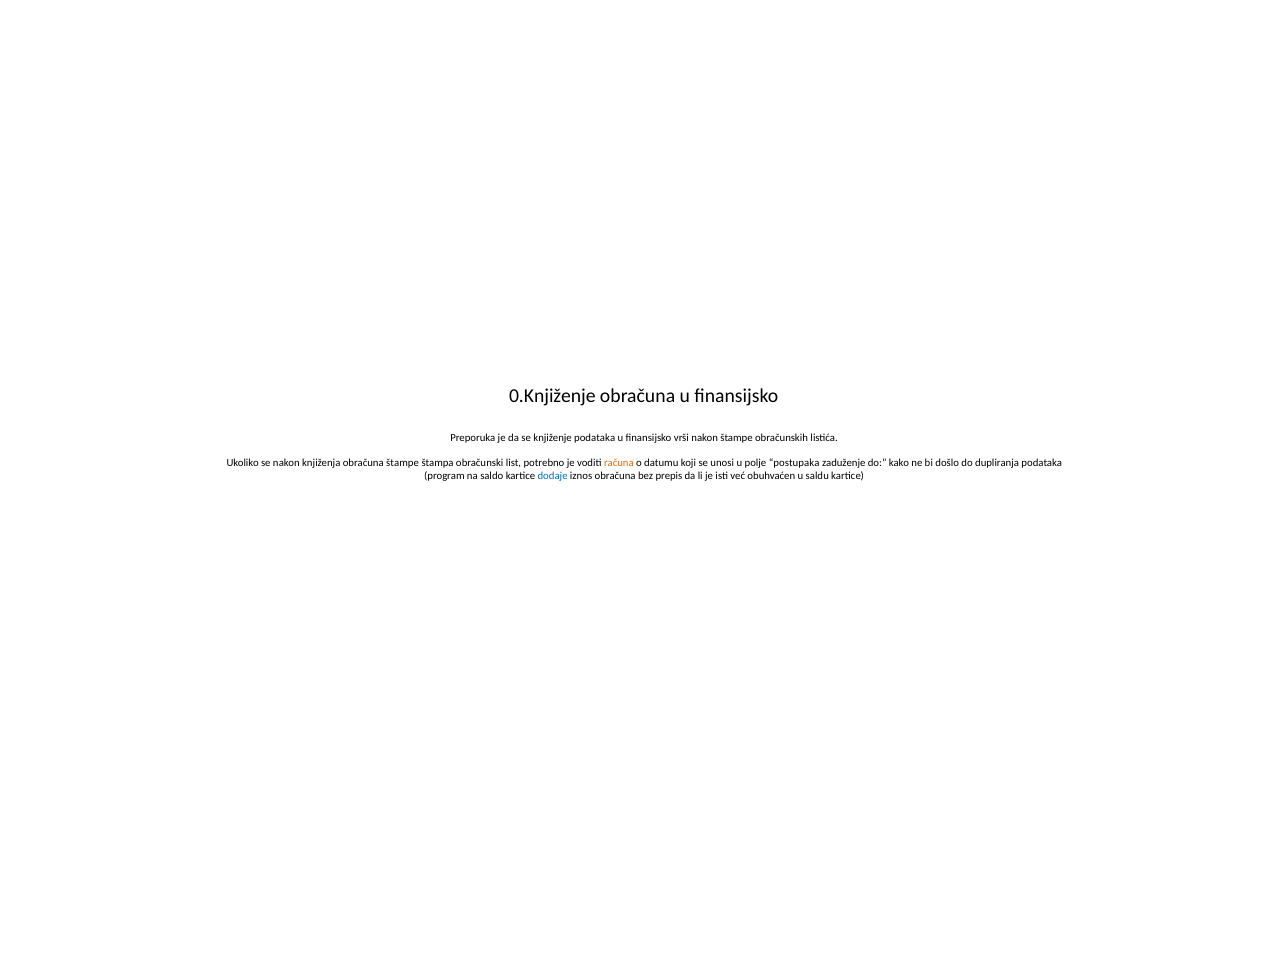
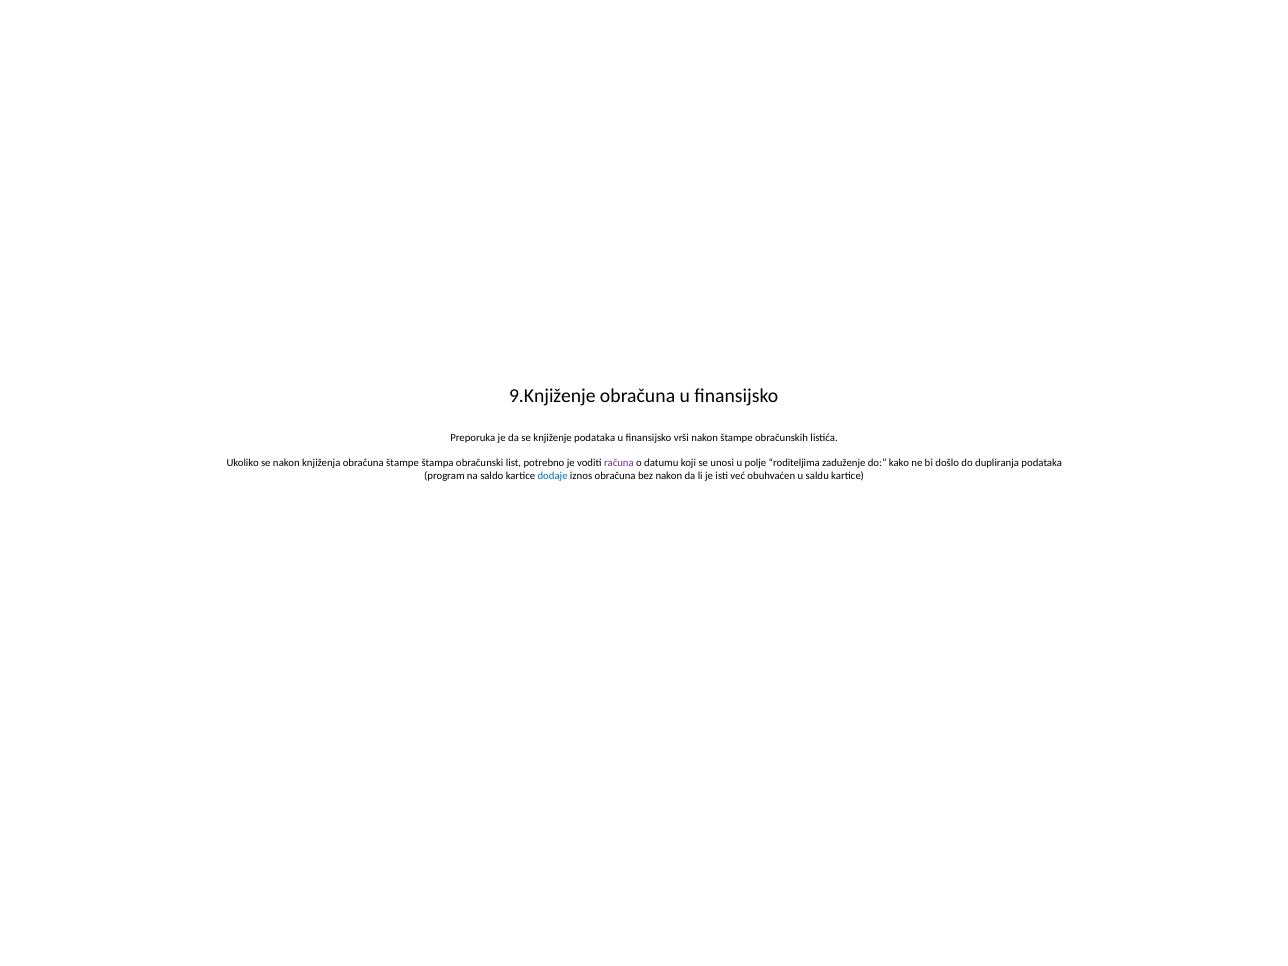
0.Knjiženje: 0.Knjiženje -> 9.Knjiženje
računa colour: orange -> purple
postupaka: postupaka -> roditeljima
bez prepis: prepis -> nakon
